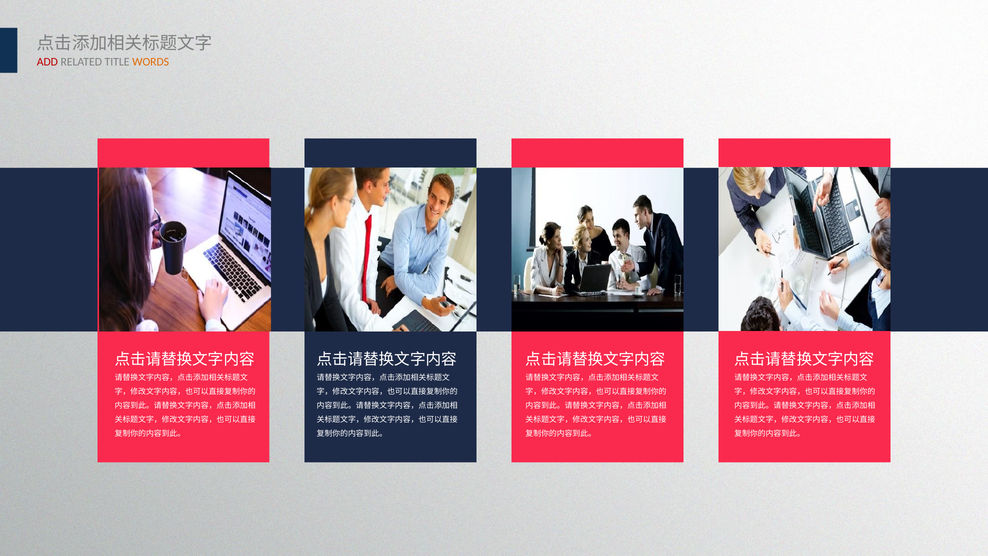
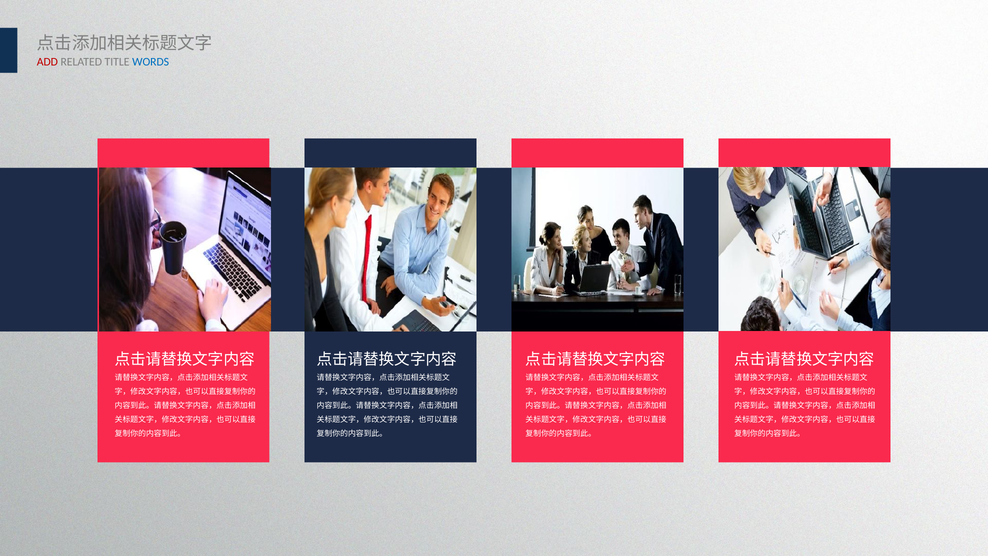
WORDS colour: orange -> blue
